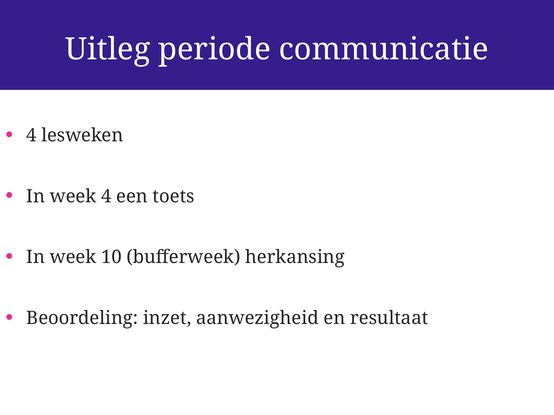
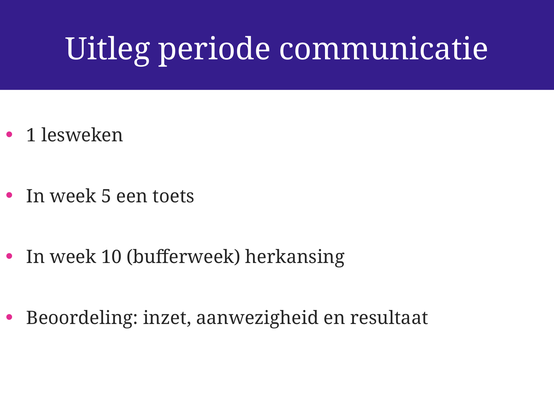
4 at (31, 136): 4 -> 1
week 4: 4 -> 5
